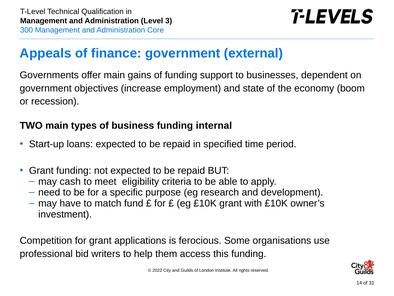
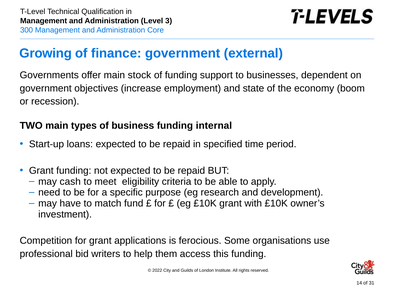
Appeals: Appeals -> Growing
gains: gains -> stock
